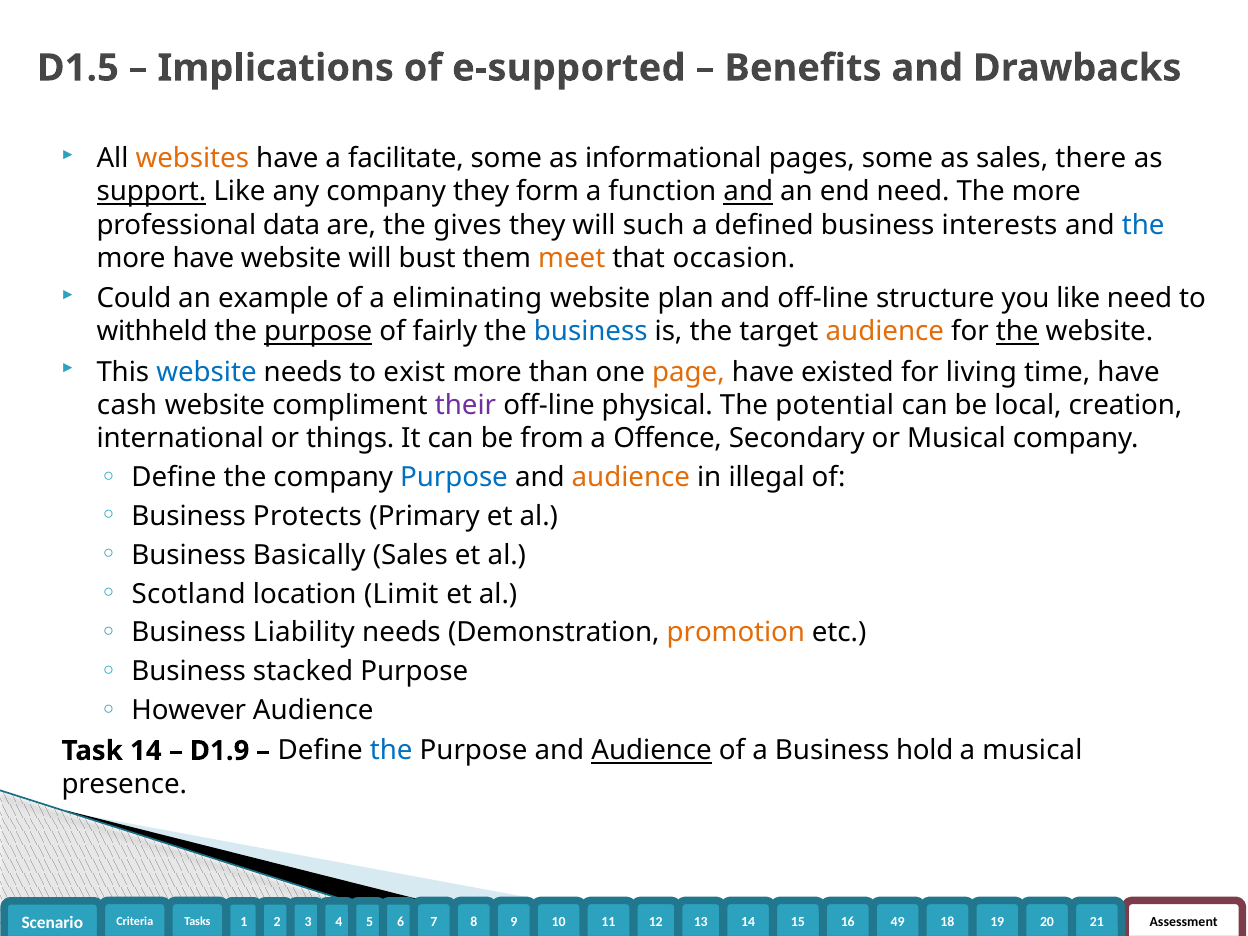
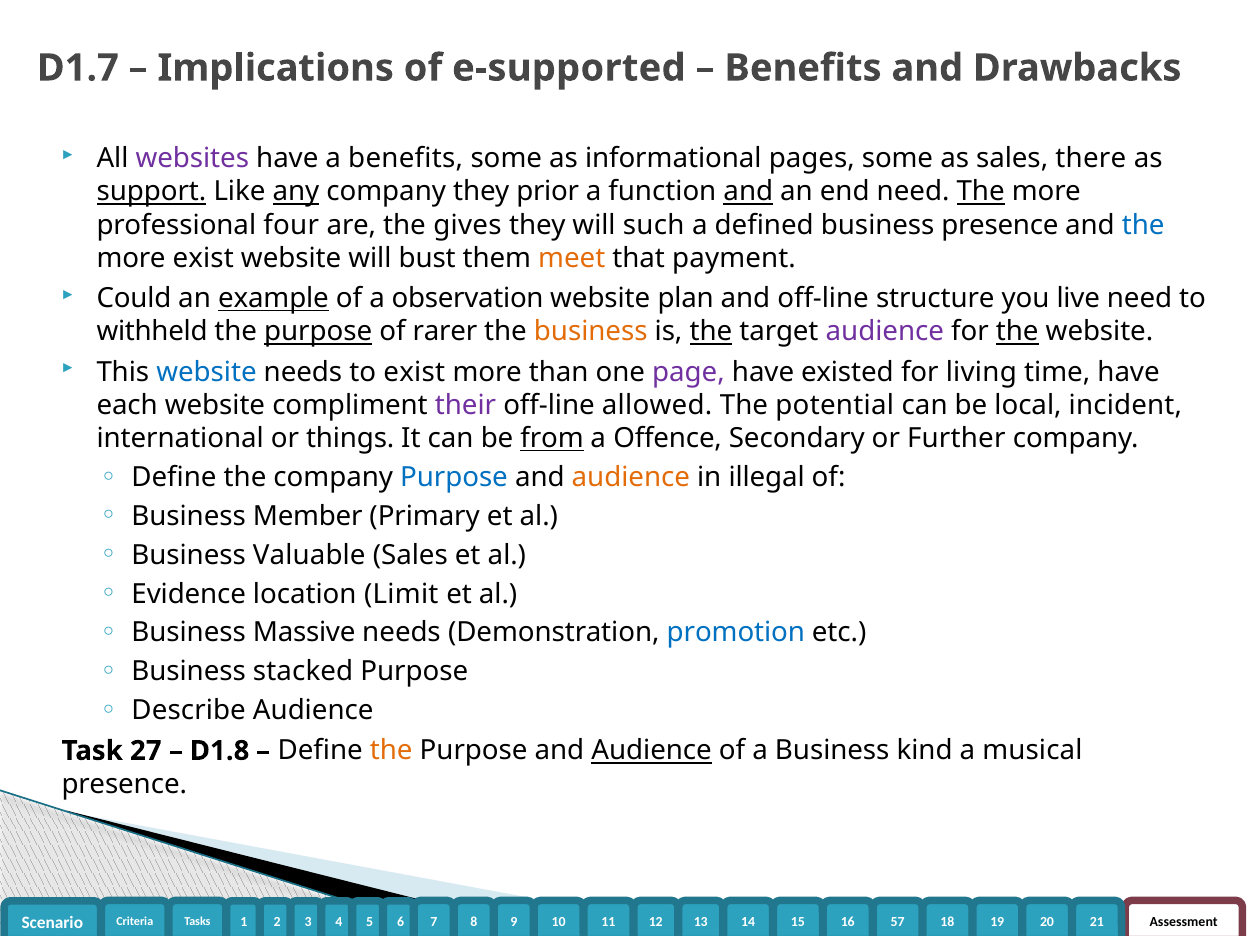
D1.5: D1.5 -> D1.7
websites colour: orange -> purple
a facilitate: facilitate -> benefits
any underline: none -> present
form: form -> prior
The at (981, 192) underline: none -> present
data: data -> four
business interests: interests -> presence
more have: have -> exist
occasion: occasion -> payment
example underline: none -> present
eliminating: eliminating -> observation
you like: like -> live
fairly: fairly -> rarer
business at (591, 332) colour: blue -> orange
the at (711, 332) underline: none -> present
audience at (885, 332) colour: orange -> purple
page colour: orange -> purple
cash: cash -> each
physical: physical -> allowed
creation: creation -> incident
from underline: none -> present
or Musical: Musical -> Further
Protects: Protects -> Member
Basically: Basically -> Valuable
Scotland: Scotland -> Evidence
Liability: Liability -> Massive
promotion colour: orange -> blue
However: However -> Describe
Task 14: 14 -> 27
D1.9: D1.9 -> D1.8
the at (391, 751) colour: blue -> orange
hold: hold -> kind
49: 49 -> 57
